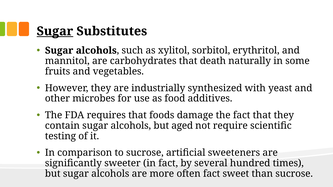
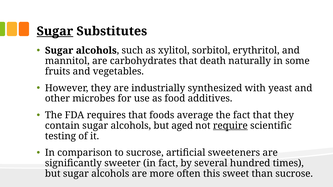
damage: damage -> average
require underline: none -> present
often fact: fact -> this
